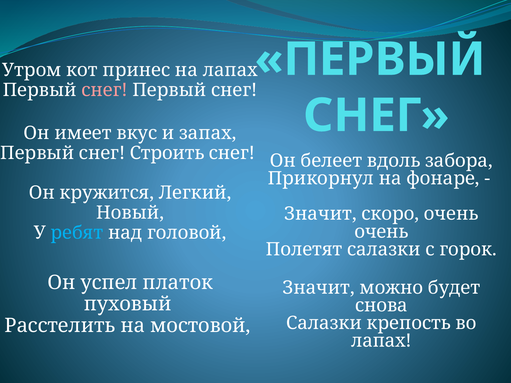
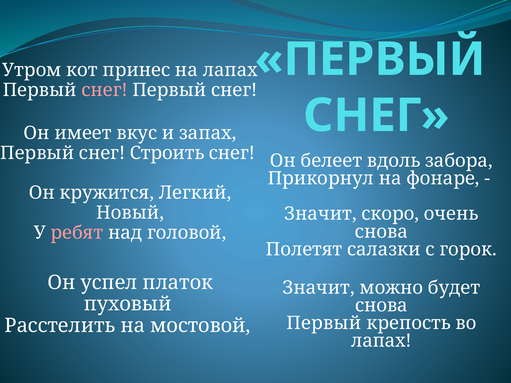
очень at (381, 232): очень -> снова
ребят colour: light blue -> pink
Салазки at (324, 323): Салазки -> Первый
